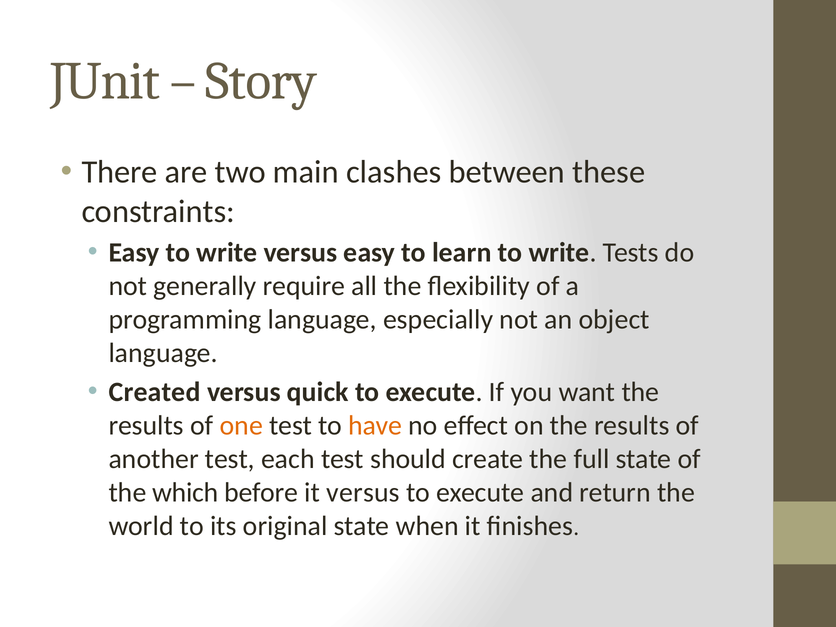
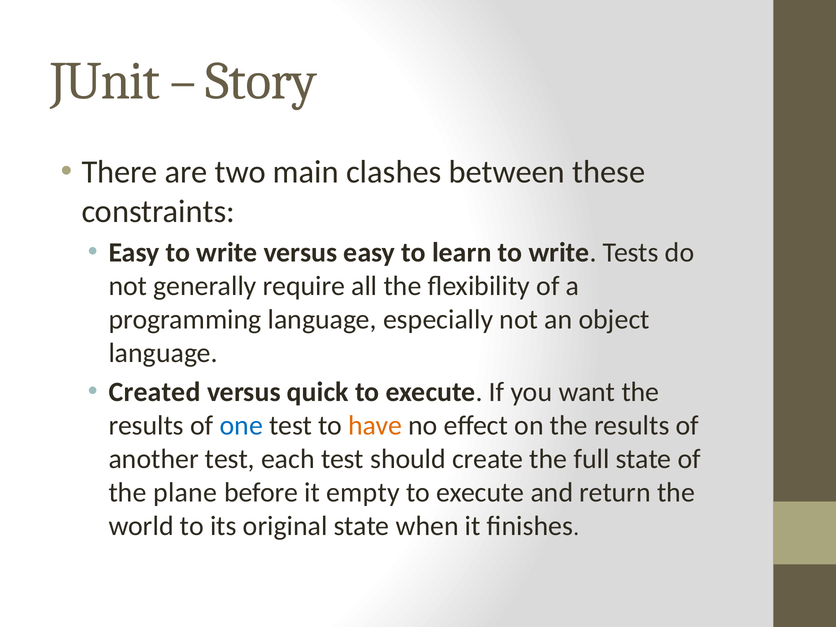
one colour: orange -> blue
which: which -> plane
it versus: versus -> empty
